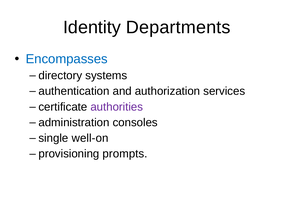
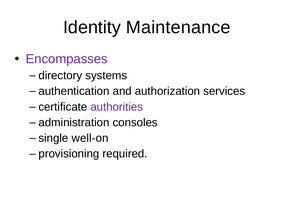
Departments: Departments -> Maintenance
Encompasses colour: blue -> purple
prompts: prompts -> required
